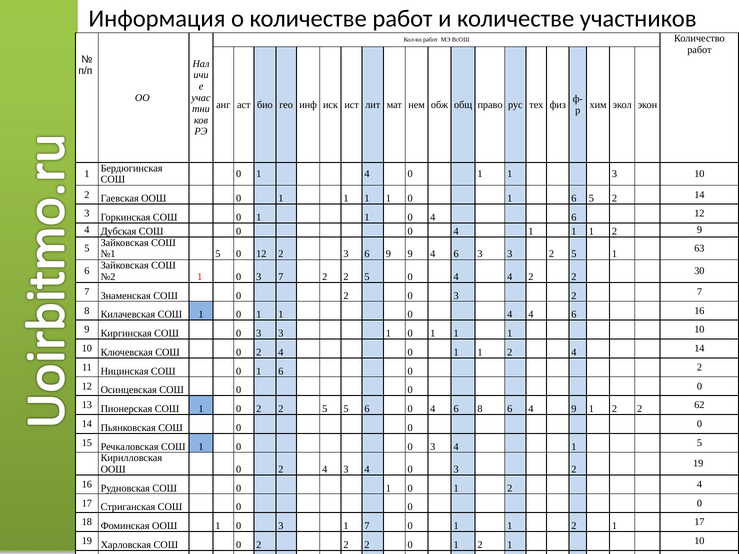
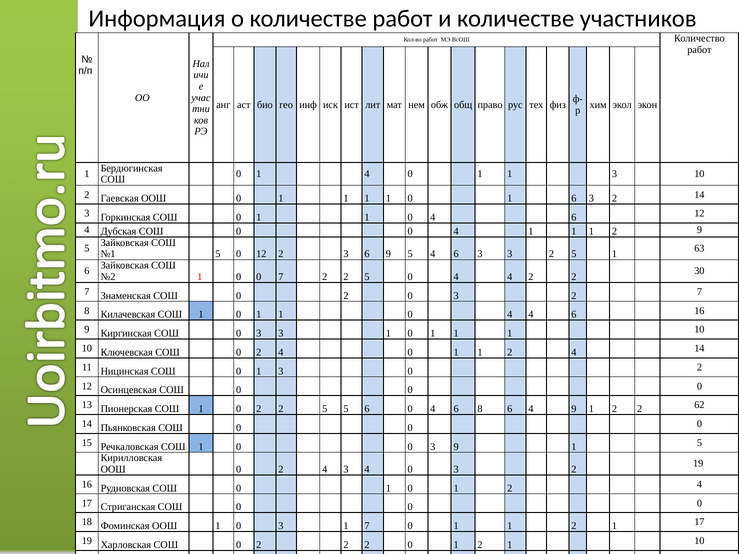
1 6 5: 5 -> 3
6 9 9: 9 -> 5
№2 1 0 3: 3 -> 0
СОШ 0 1 6: 6 -> 3
0 3 4: 4 -> 9
